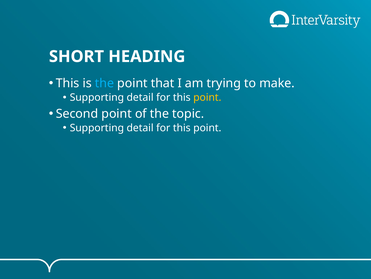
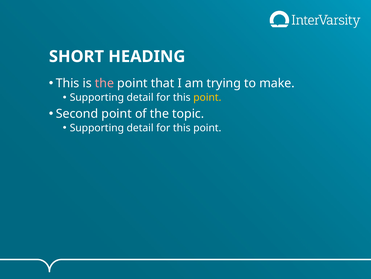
the at (105, 83) colour: light blue -> pink
